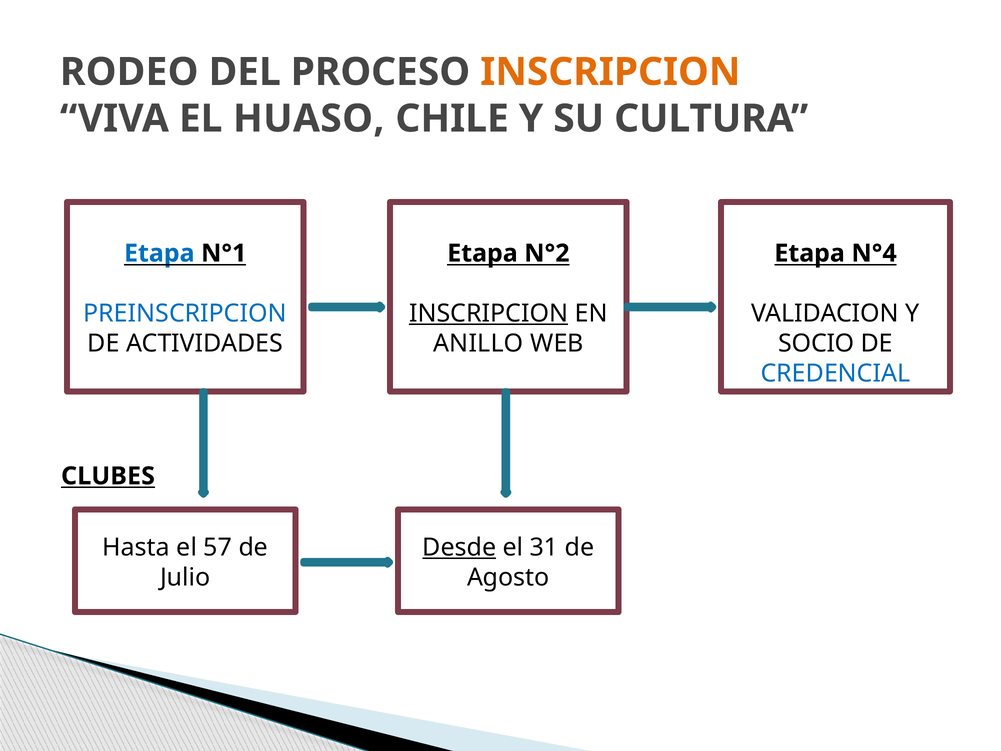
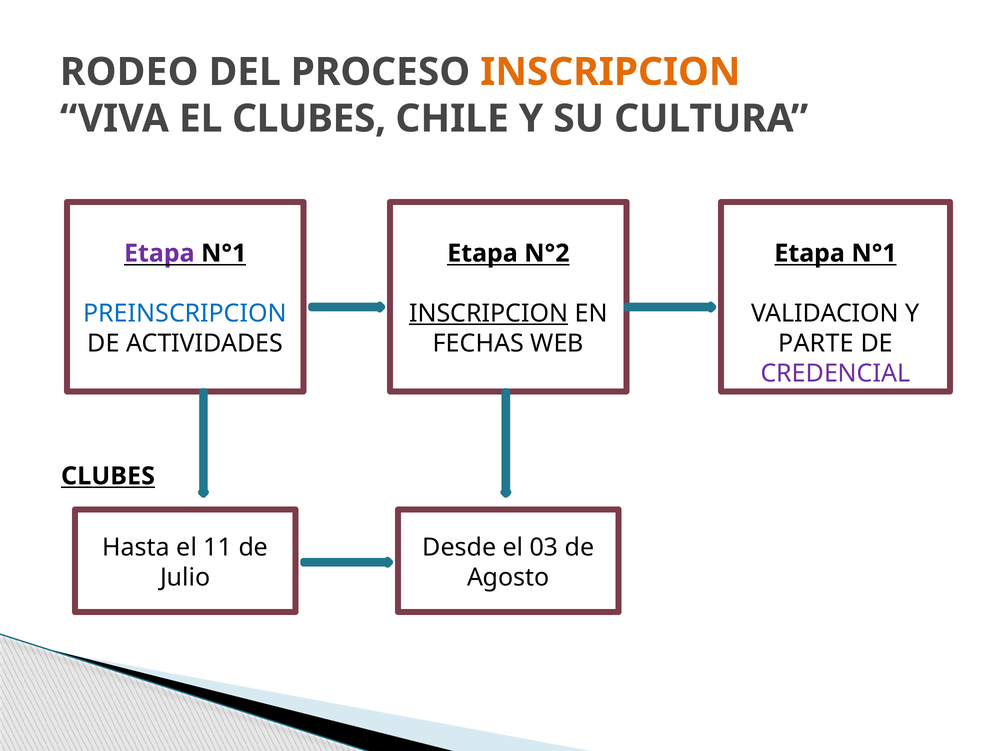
EL HUASO: HUASO -> CLUBES
Etapa at (159, 253) colour: blue -> purple
N°4 at (874, 253): N°4 -> N°1
ANILLO: ANILLO -> FECHAS
SOCIO: SOCIO -> PARTE
CREDENCIAL colour: blue -> purple
57: 57 -> 11
Desde underline: present -> none
31: 31 -> 03
